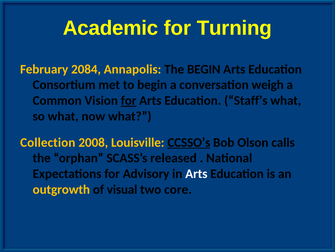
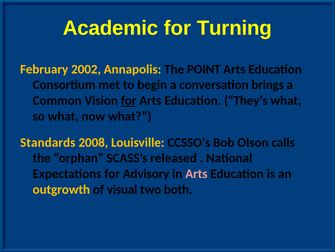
2084: 2084 -> 2002
The BEGIN: BEGIN -> POINT
weigh: weigh -> brings
Staff’s: Staff’s -> They’s
Collection: Collection -> Standards
CCSSO’s underline: present -> none
Arts at (196, 173) colour: white -> pink
core: core -> both
